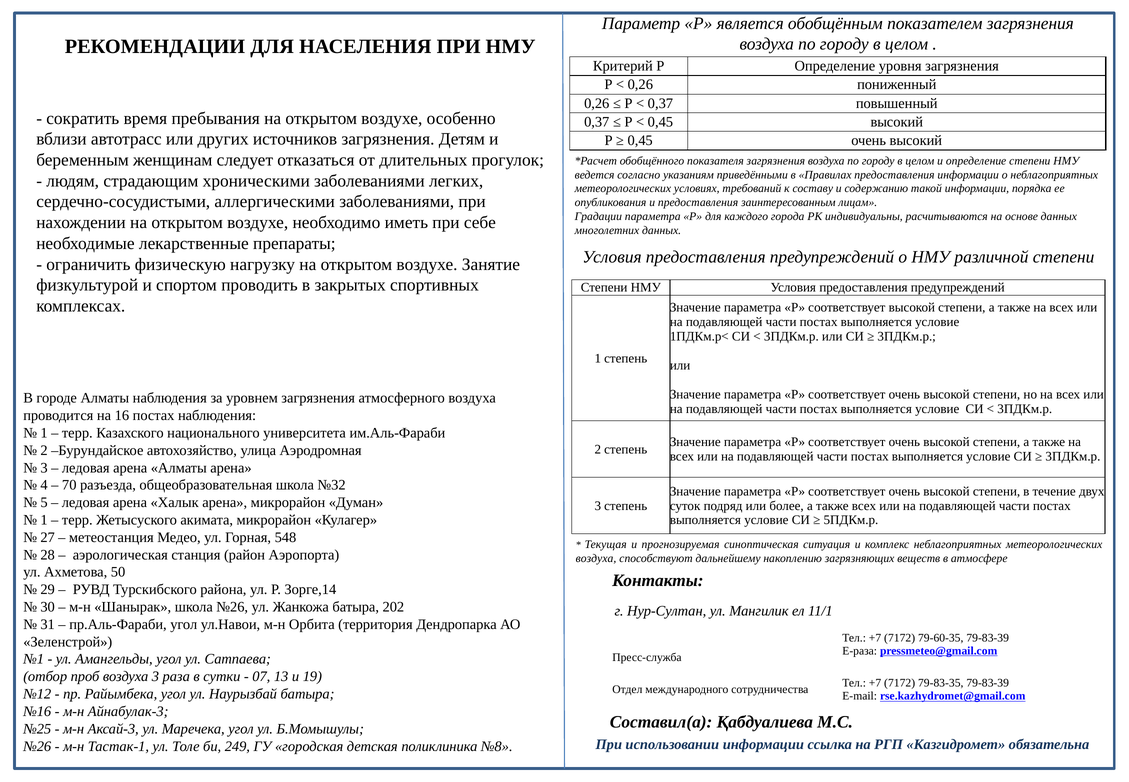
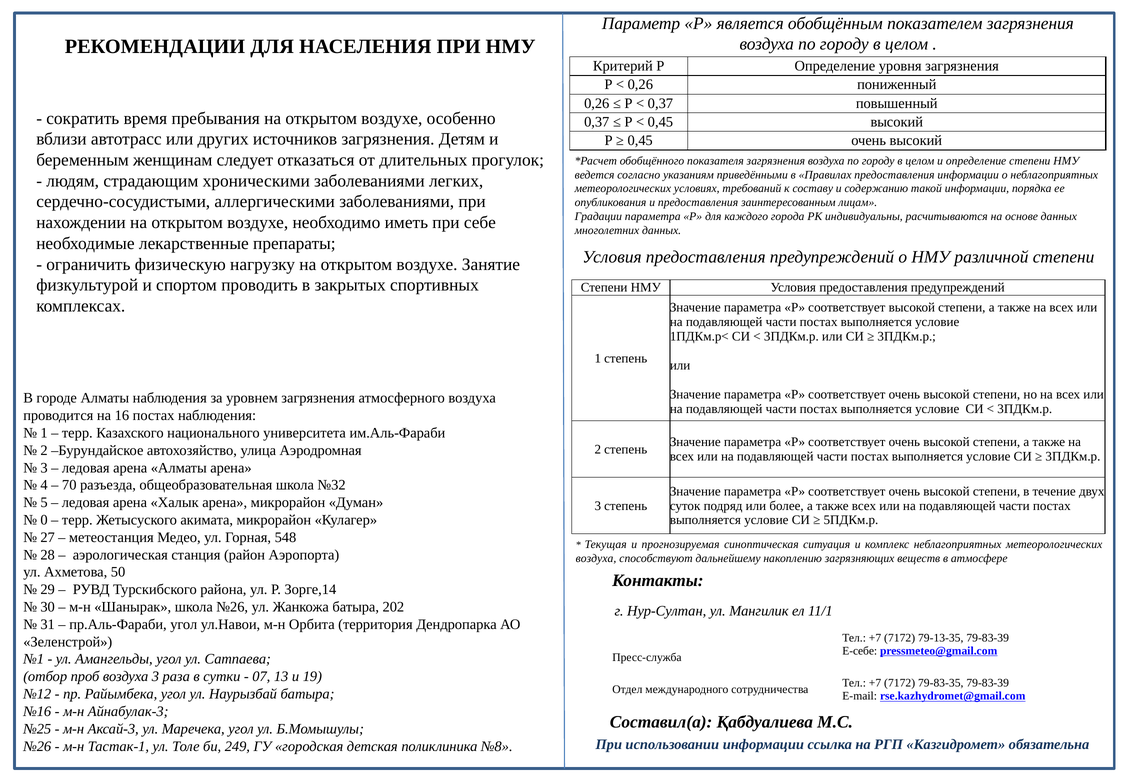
1 at (44, 520): 1 -> 0
79-60-35: 79-60-35 -> 79-13-35
E-раза: E-раза -> E-себе
